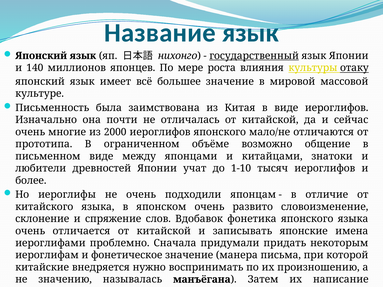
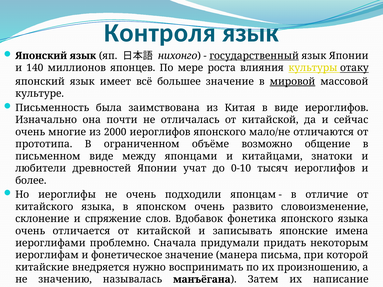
Название: Название -> Контроля
мировой underline: none -> present
1-10: 1-10 -> 0-10
